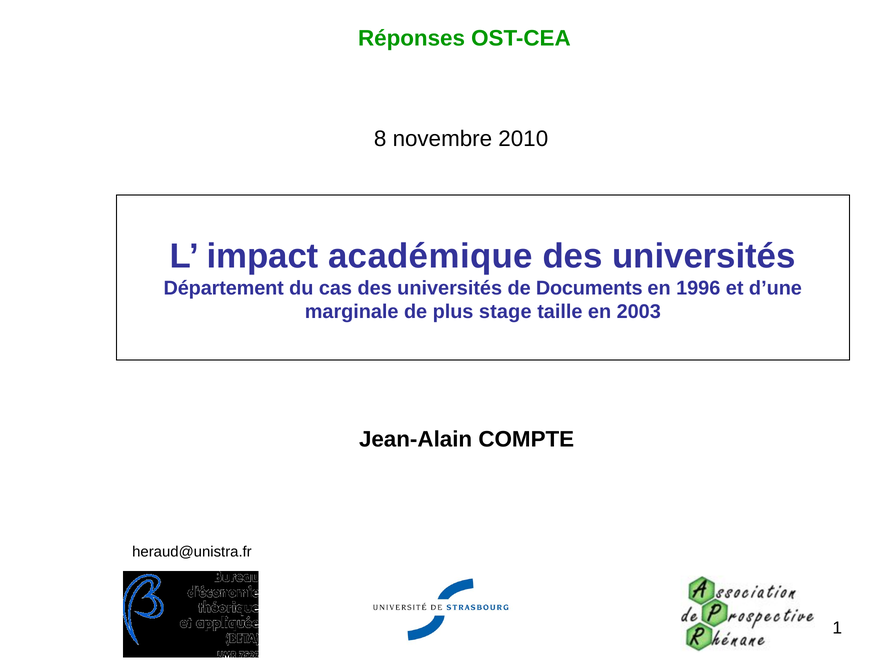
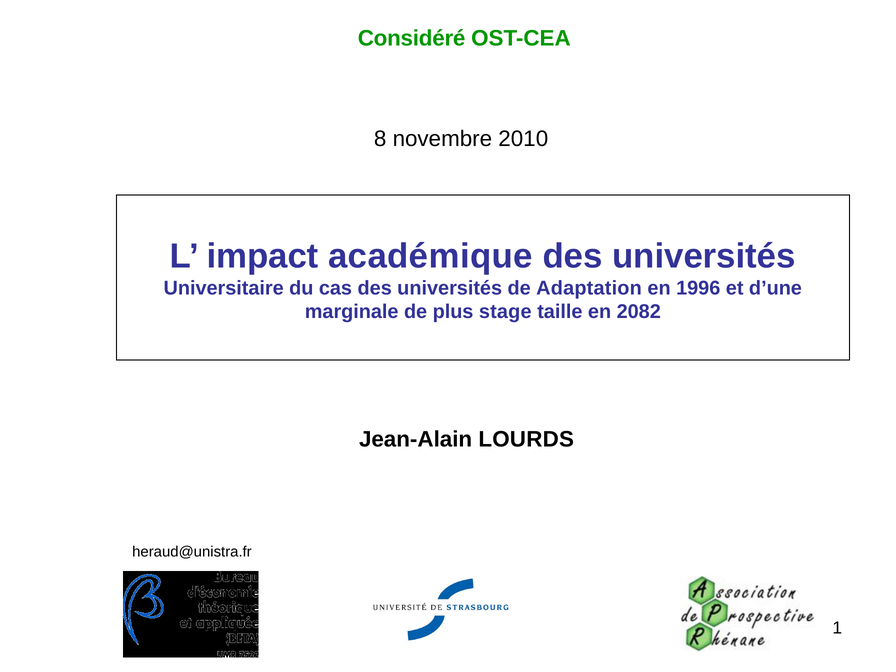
Réponses: Réponses -> Considéré
Département: Département -> Universitaire
Documents: Documents -> Adaptation
2003: 2003 -> 2082
COMPTE: COMPTE -> LOURDS
